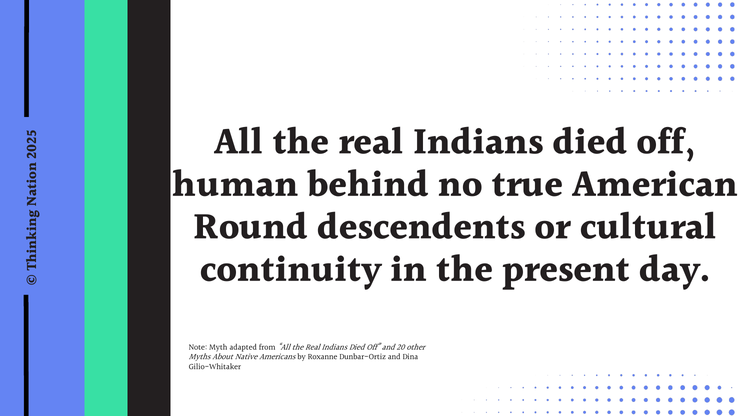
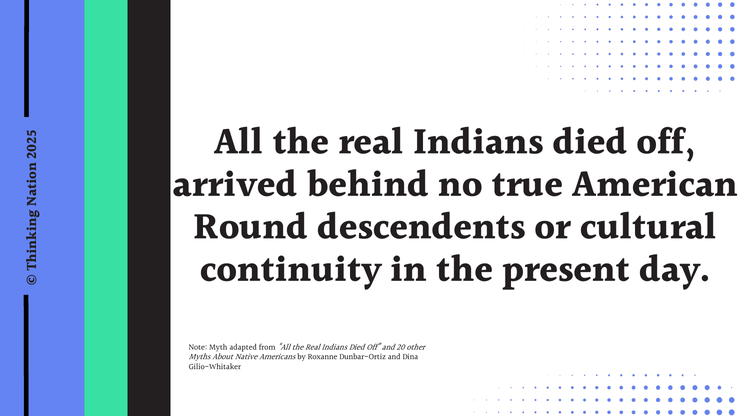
human: human -> arrived
